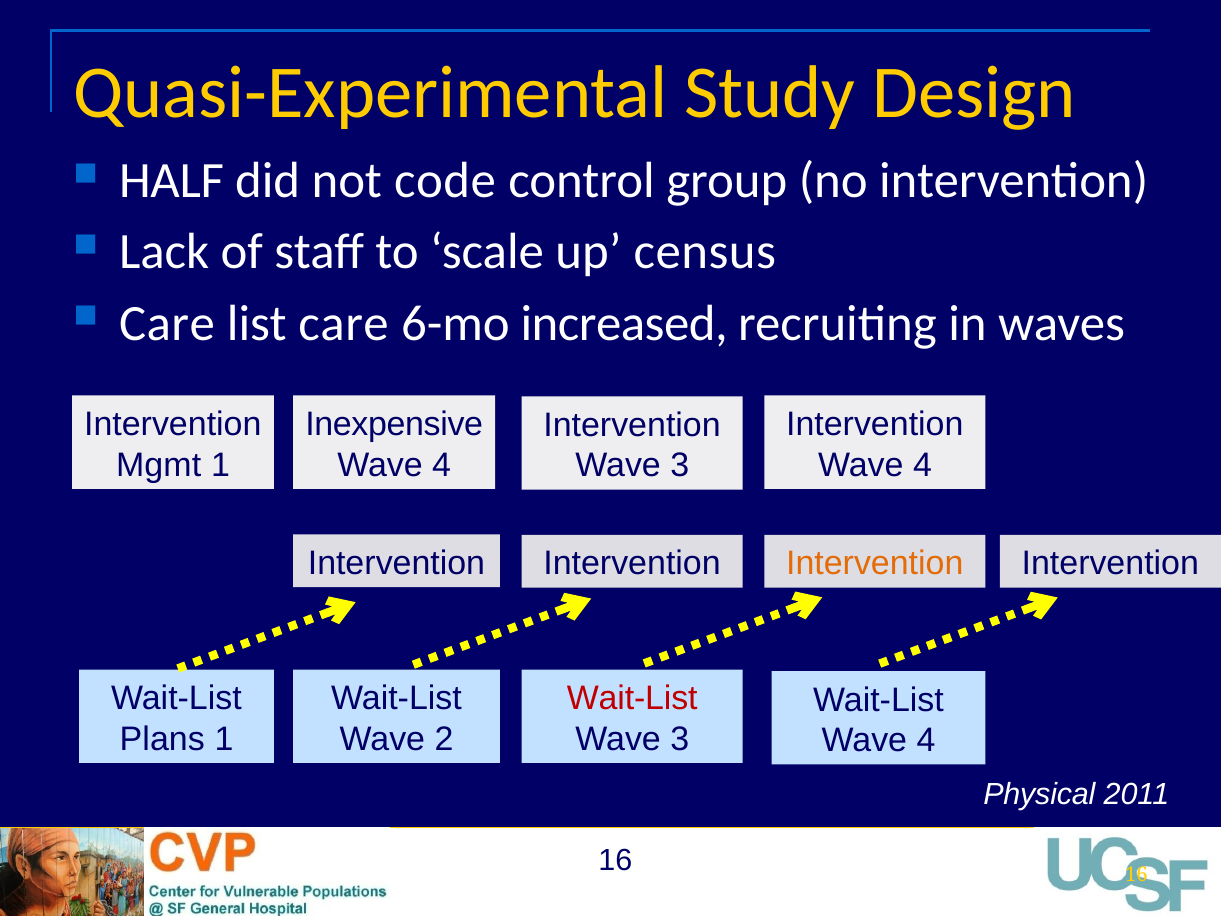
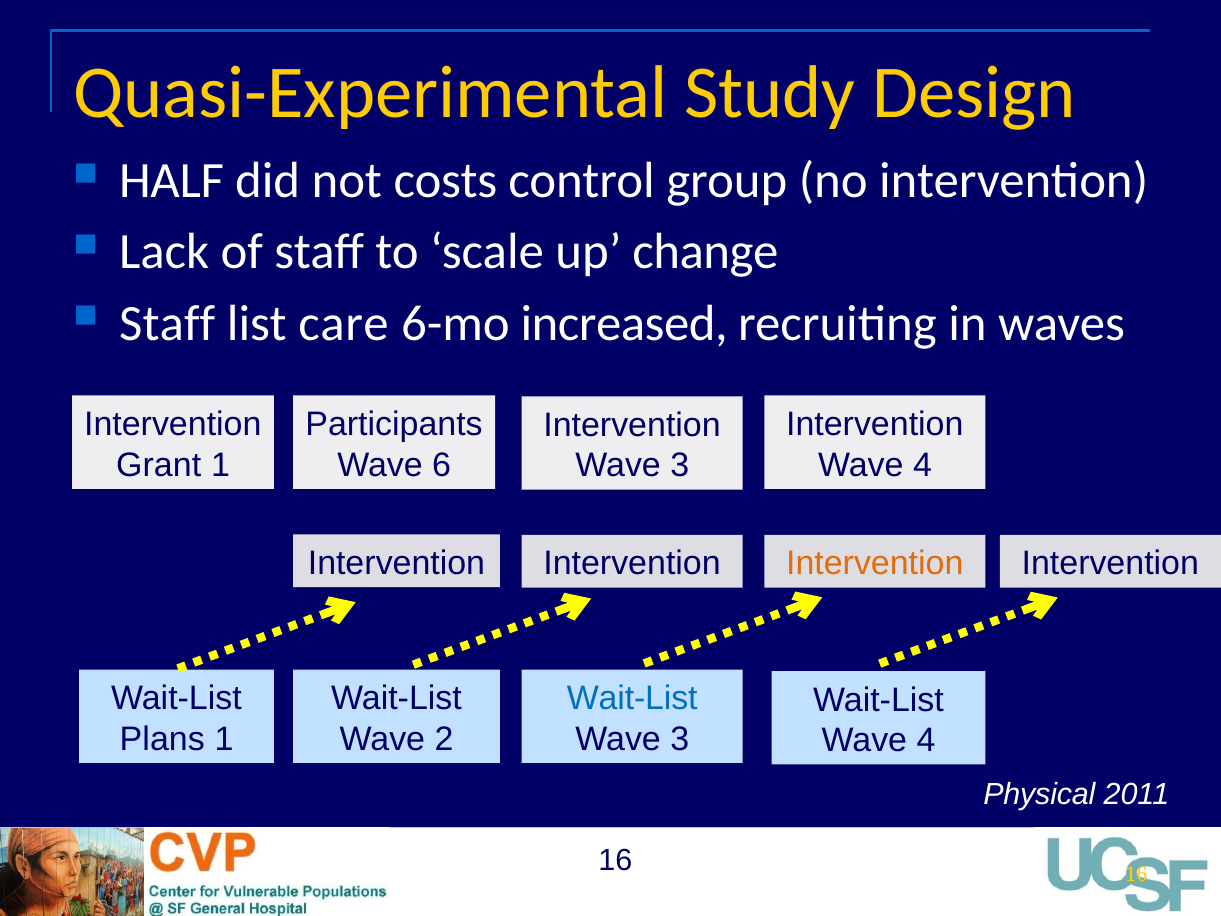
code: code -> costs
census: census -> change
Care at (167, 323): Care -> Staff
Inexpensive: Inexpensive -> Participants
Mgmt: Mgmt -> Grant
4 at (442, 465): 4 -> 6
Wait-List at (632, 698) colour: red -> blue
